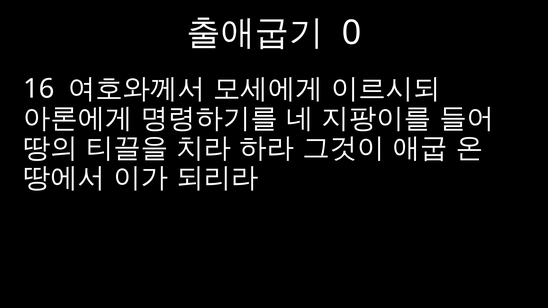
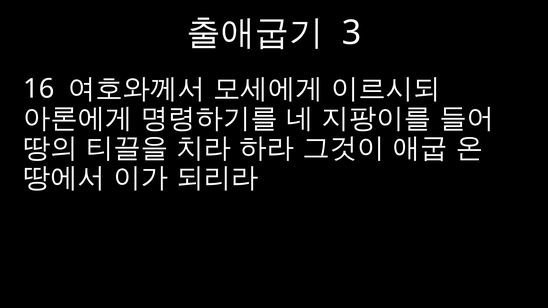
0: 0 -> 3
